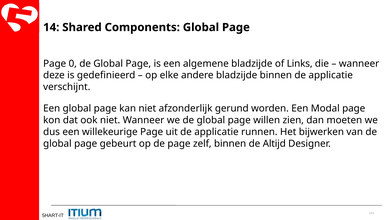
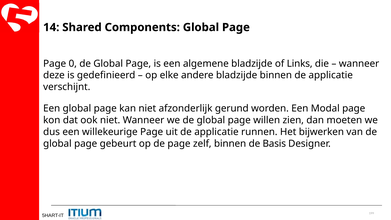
Altijd: Altijd -> Basis
